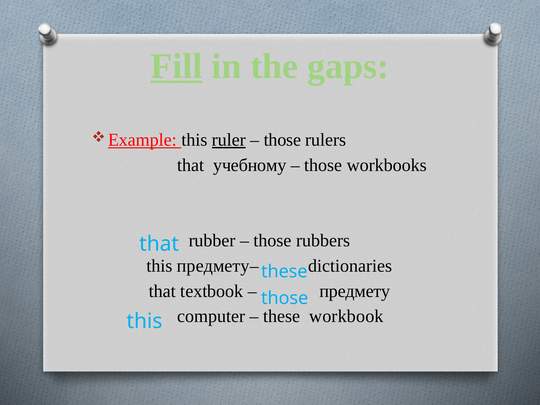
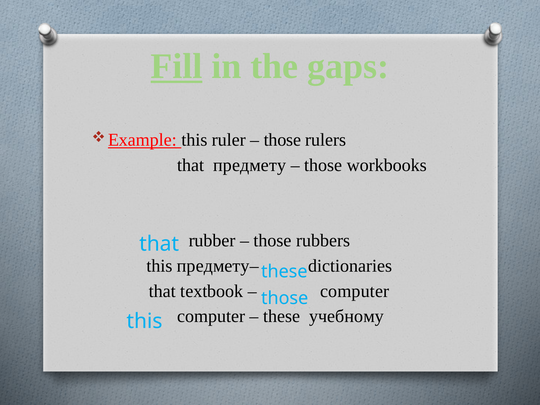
ruler underline: present -> none
учебному: учебному -> предмету
предмету at (355, 291): предмету -> computer
workbook: workbook -> учебному
